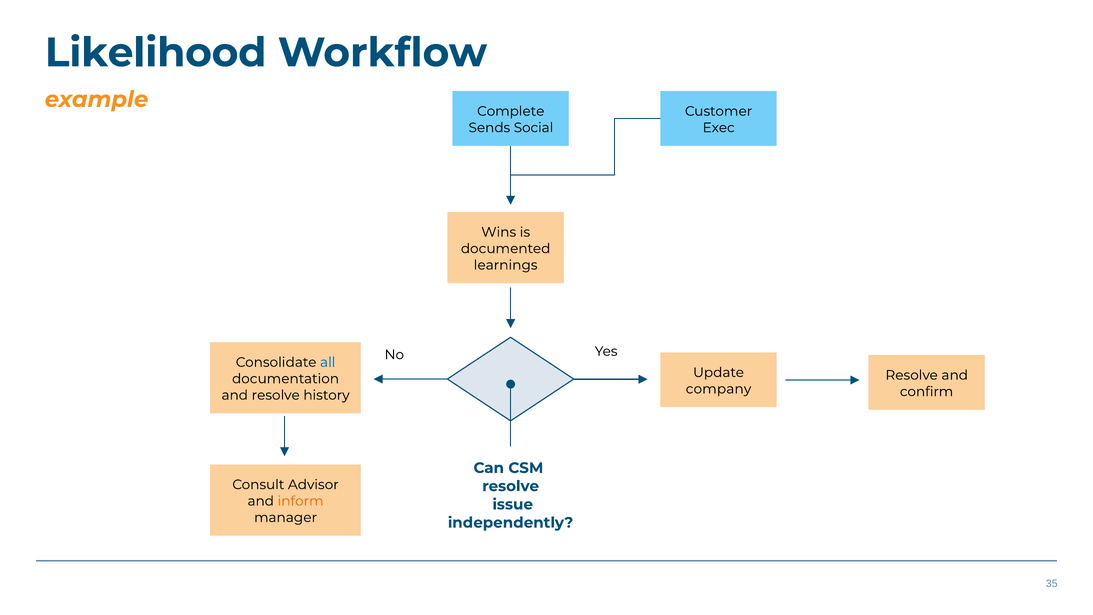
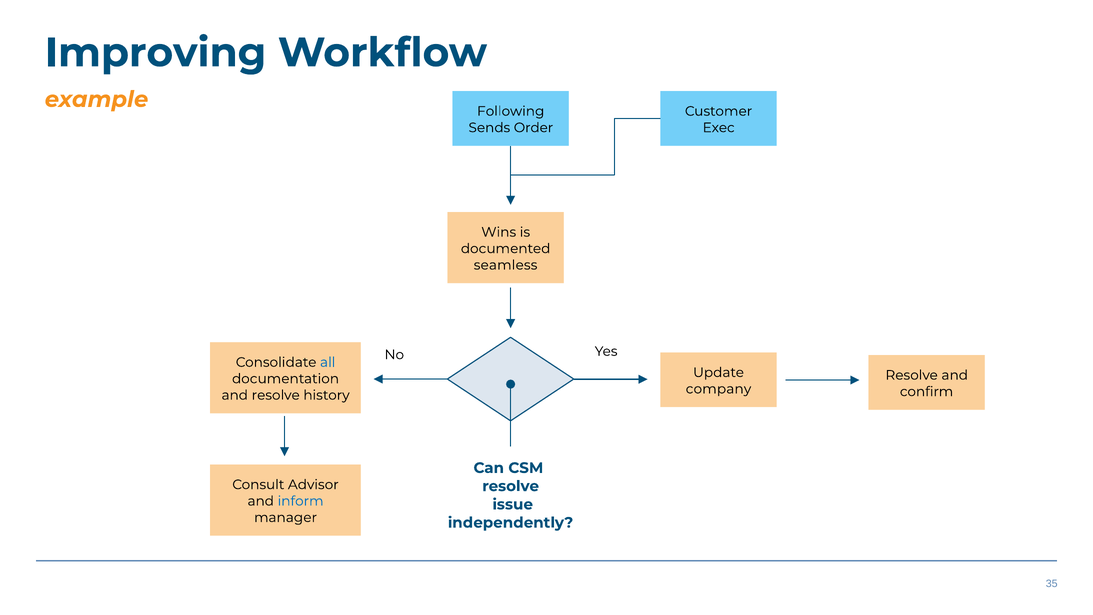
Likelihood: Likelihood -> Improving
Complete: Complete -> Following
Social: Social -> Order
learnings: learnings -> seamless
inform colour: orange -> blue
